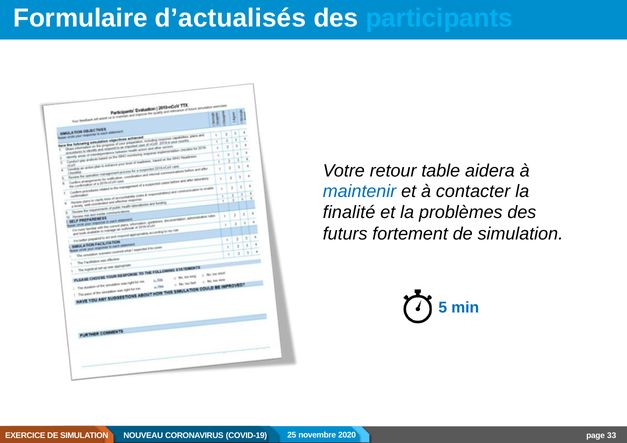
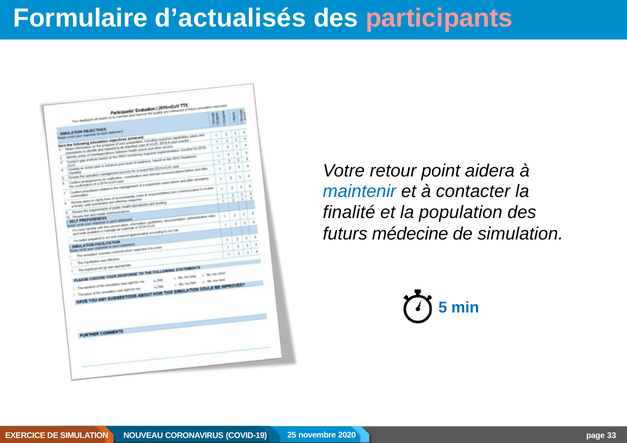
participants colour: light blue -> pink
table: table -> point
problèmes: problèmes -> population
fortement: fortement -> médecine
